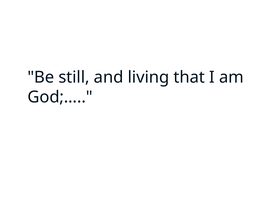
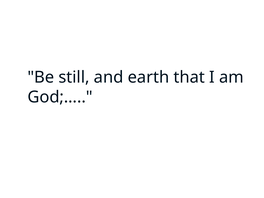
living: living -> earth
